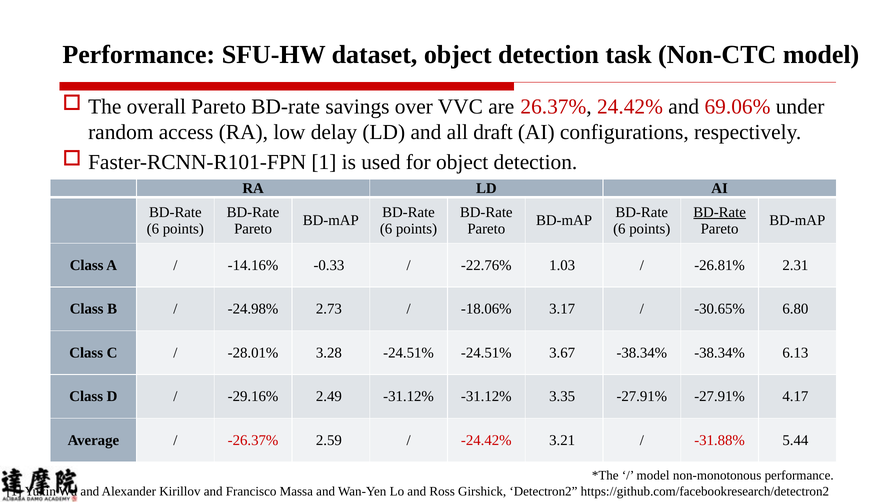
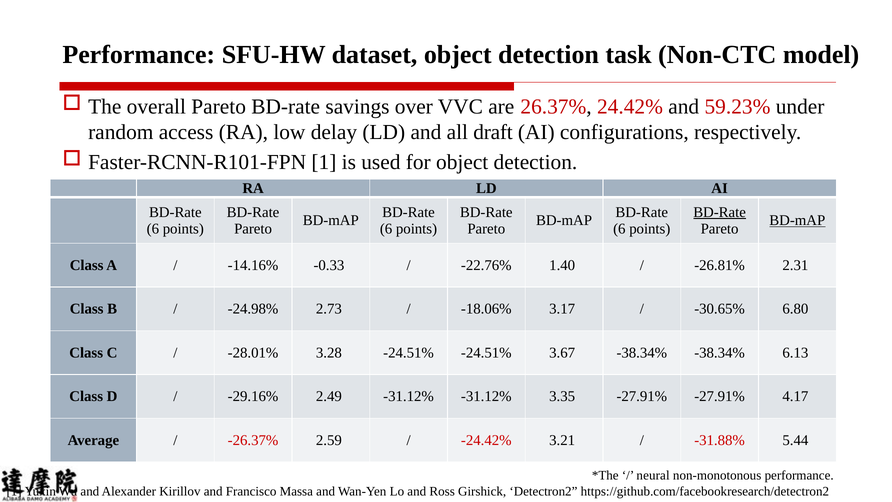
69.06%: 69.06% -> 59.23%
BD-mAP at (797, 220) underline: none -> present
1.03: 1.03 -> 1.40
model at (653, 475): model -> neural
